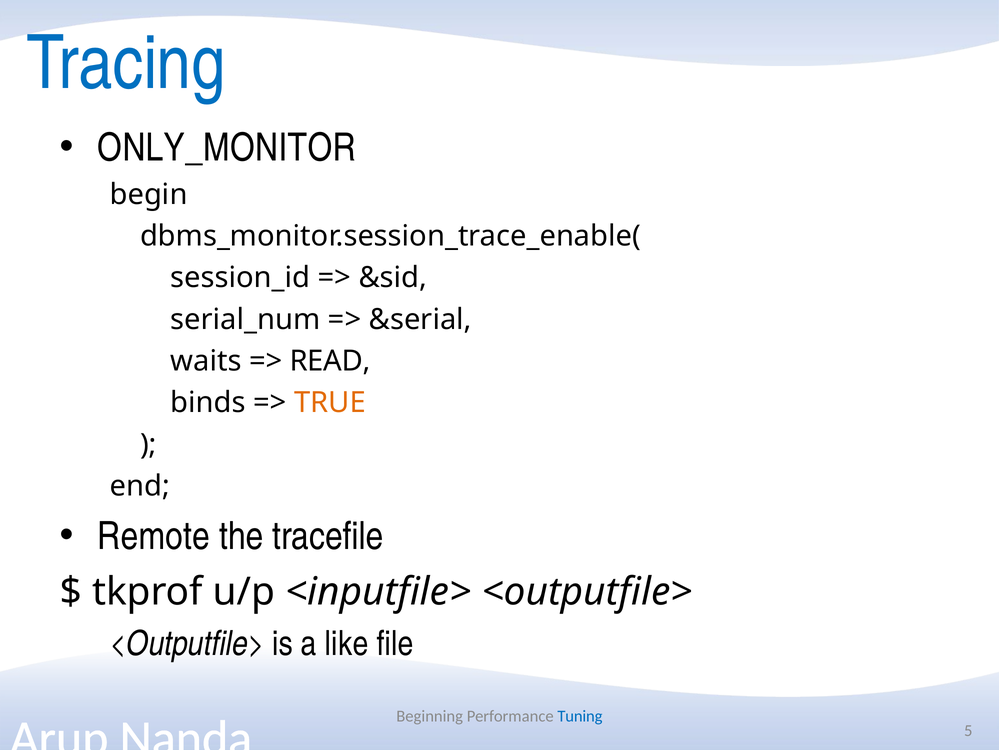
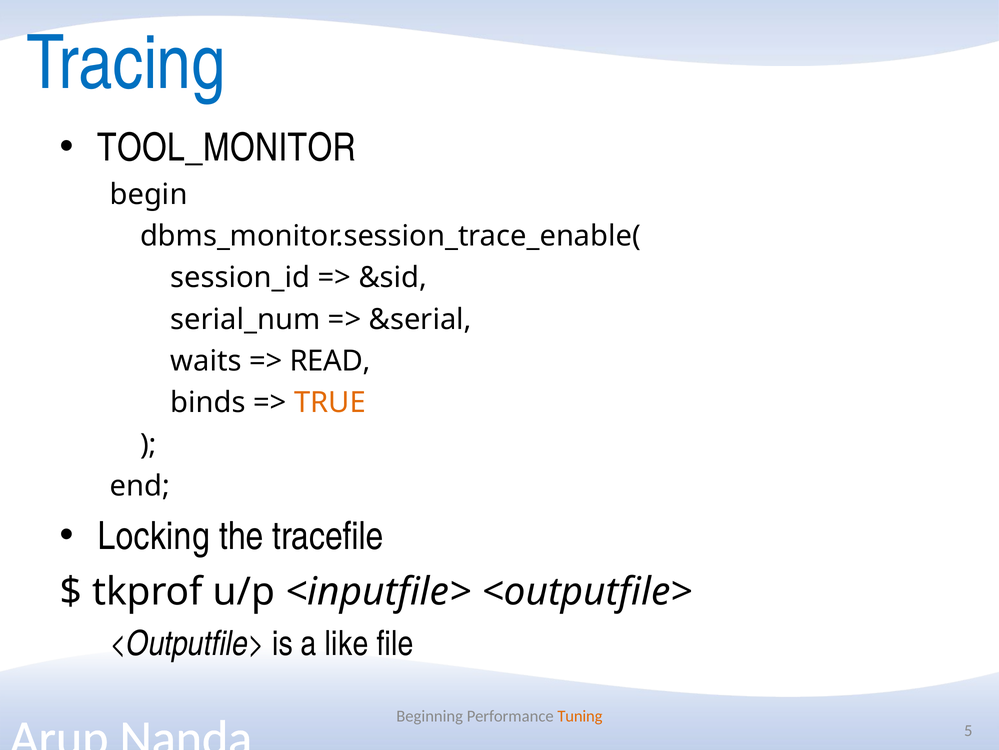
ONLY_MONITOR: ONLY_MONITOR -> TOOL_MONITOR
Remote: Remote -> Locking
Tuning colour: blue -> orange
